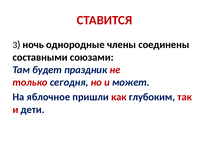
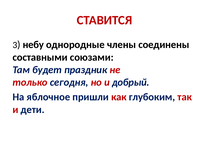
ночь: ночь -> небу
может: может -> добрый
